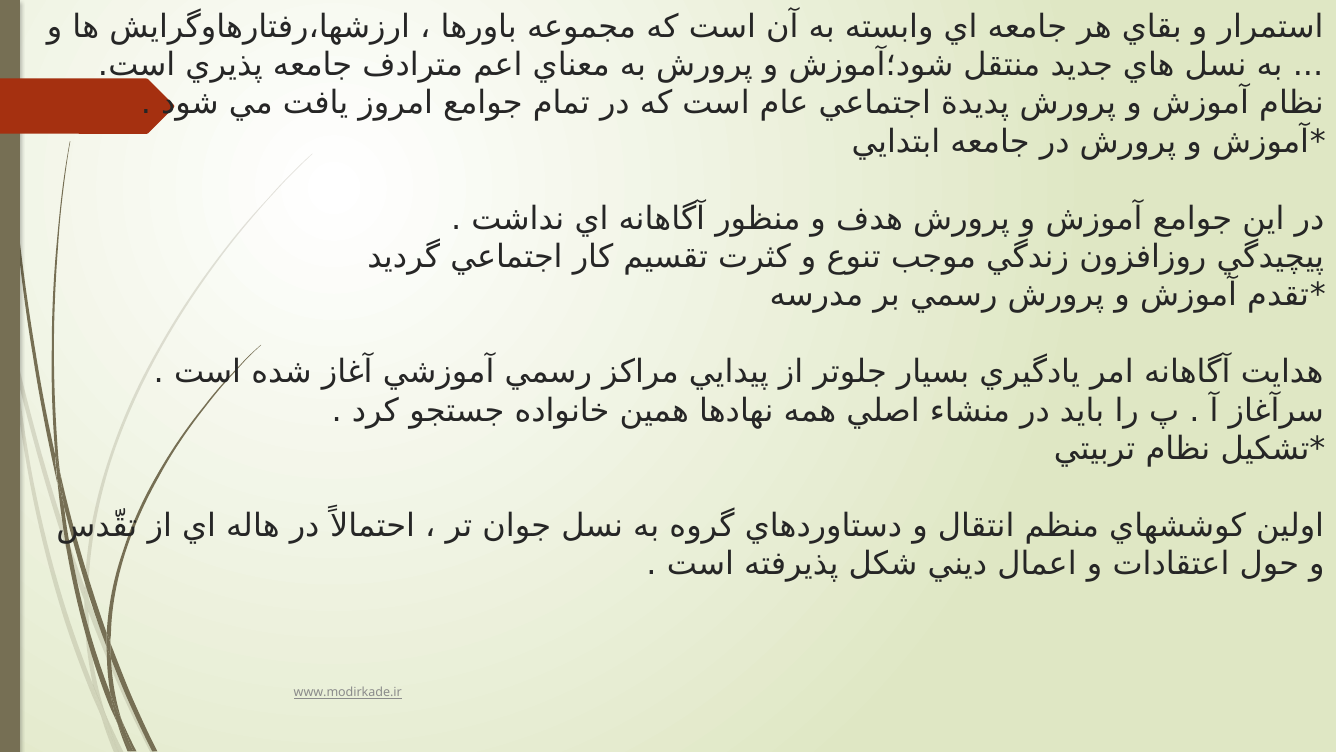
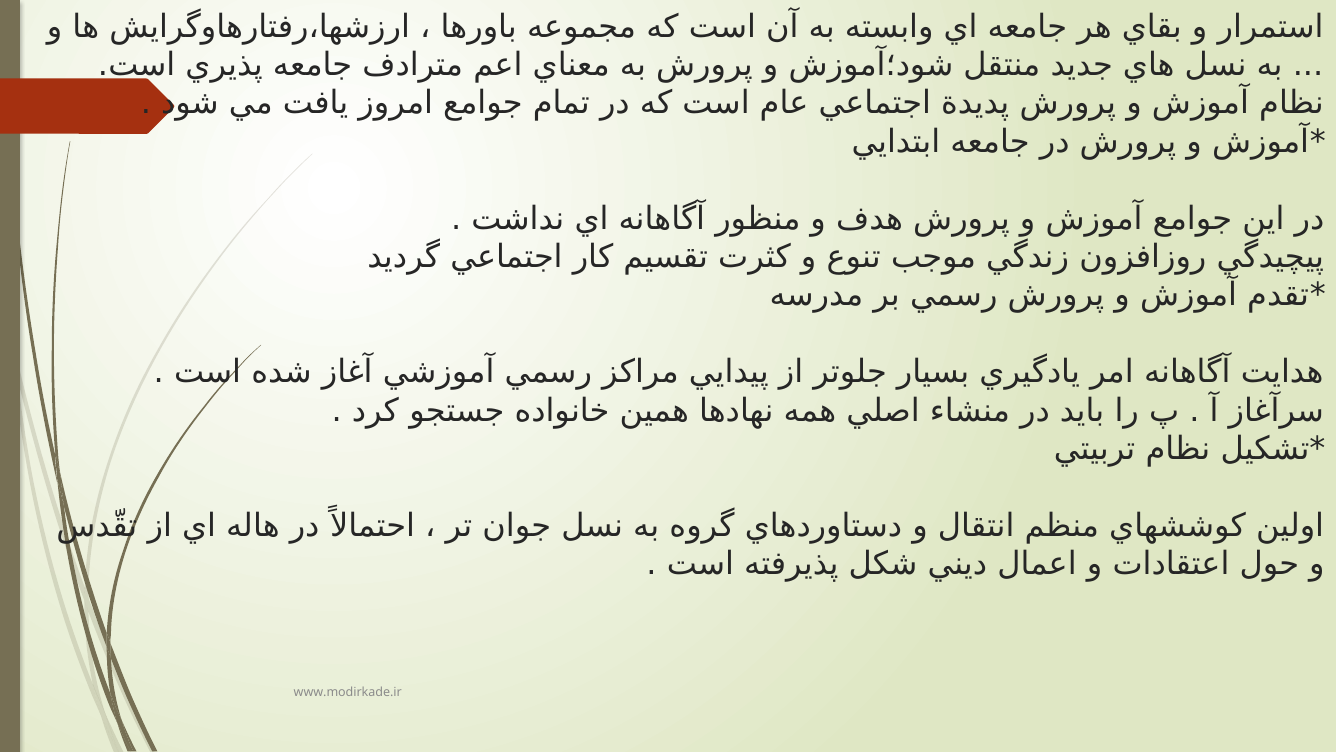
www.modirkade.ir underline: present -> none
